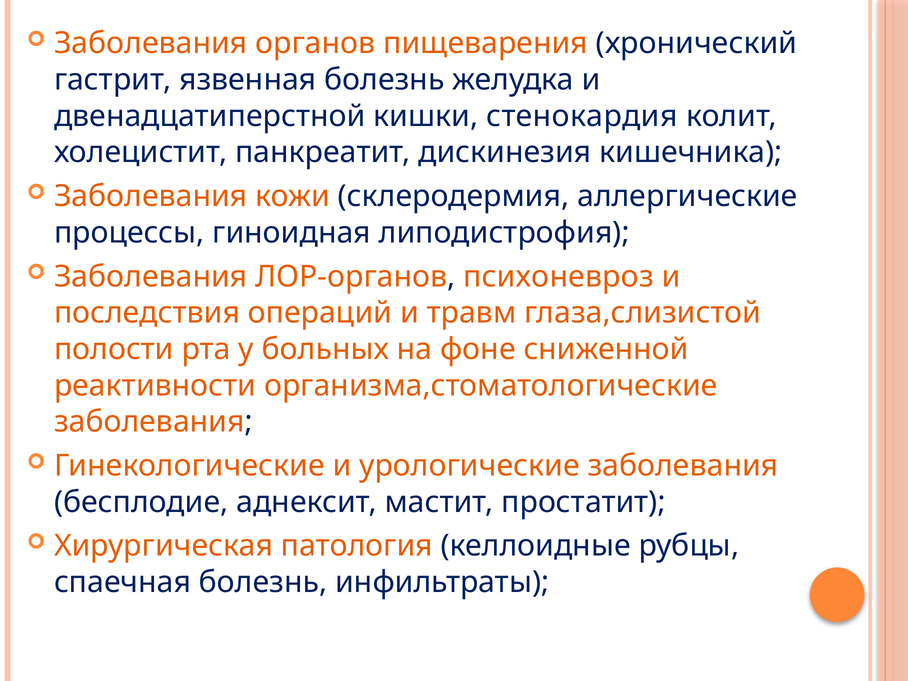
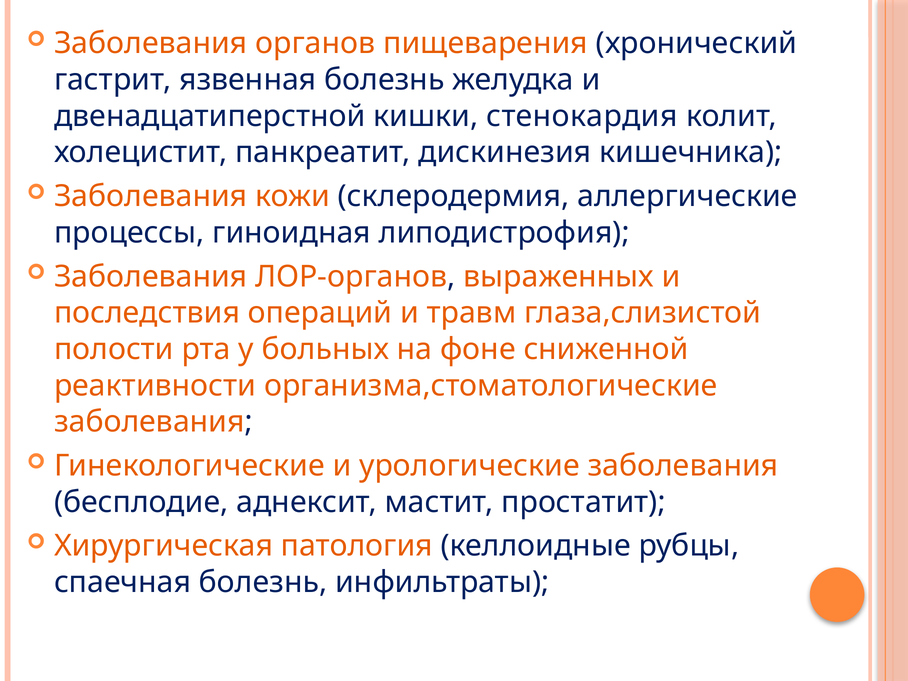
психоневроз: психоневроз -> выраженных
